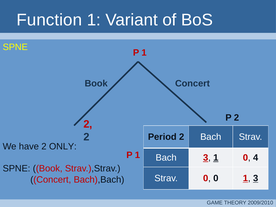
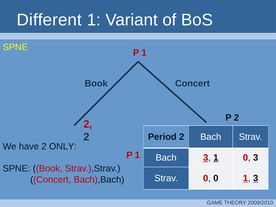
Function: Function -> Different
0 4: 4 -> 3
